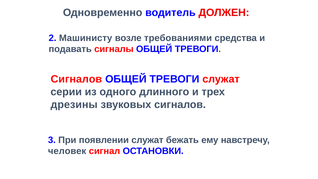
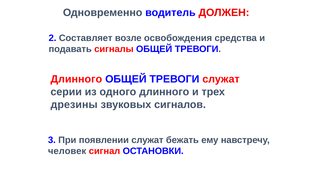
Машинисту: Машинисту -> Составляет
требованиями: требованиями -> освобождения
Сигналов at (76, 79): Сигналов -> Длинного
